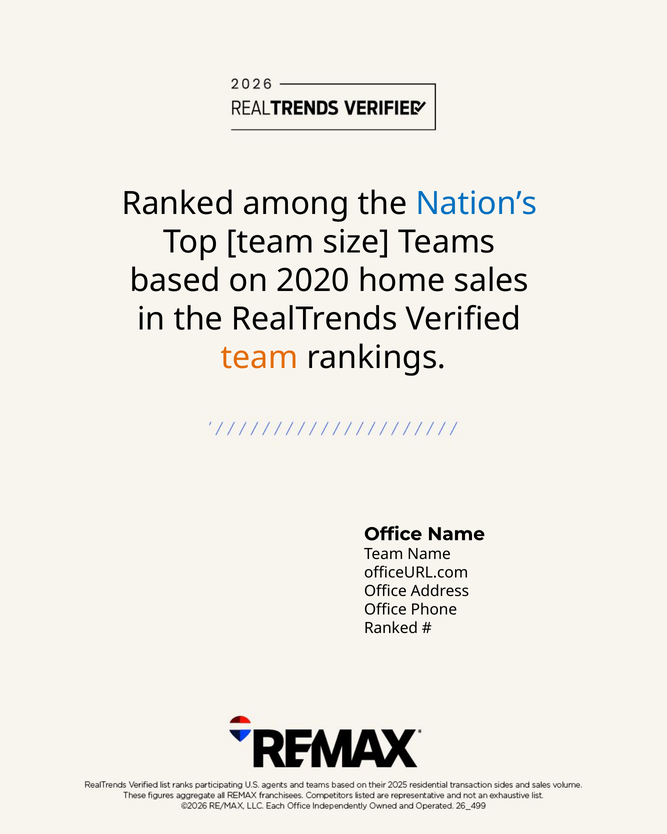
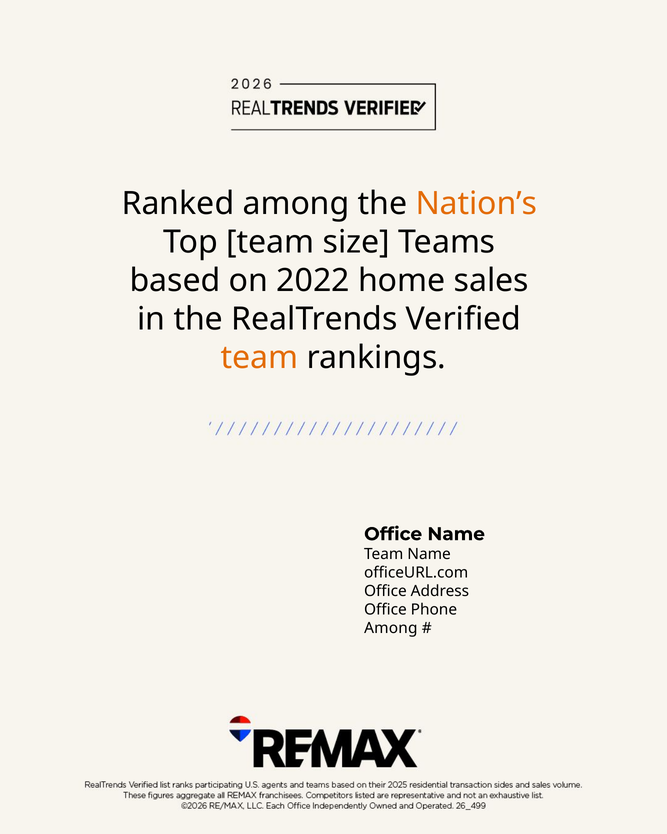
Nation’s colour: blue -> orange
2020: 2020 -> 2022
Ranked at (391, 628): Ranked -> Among
